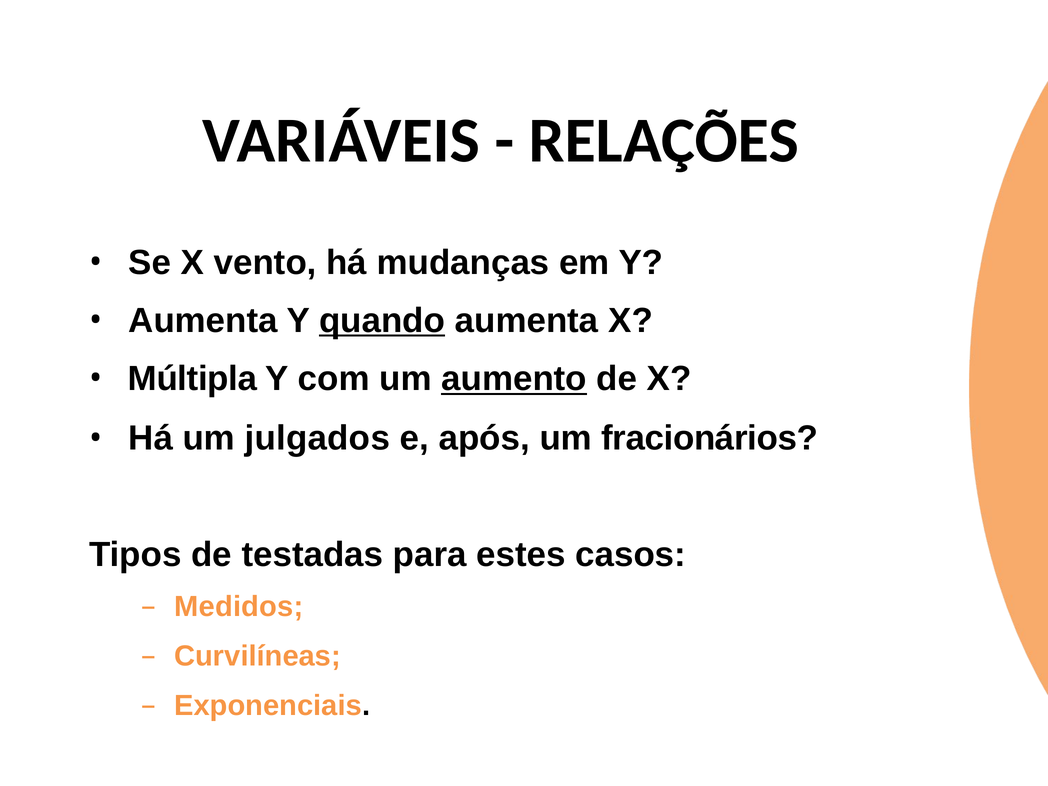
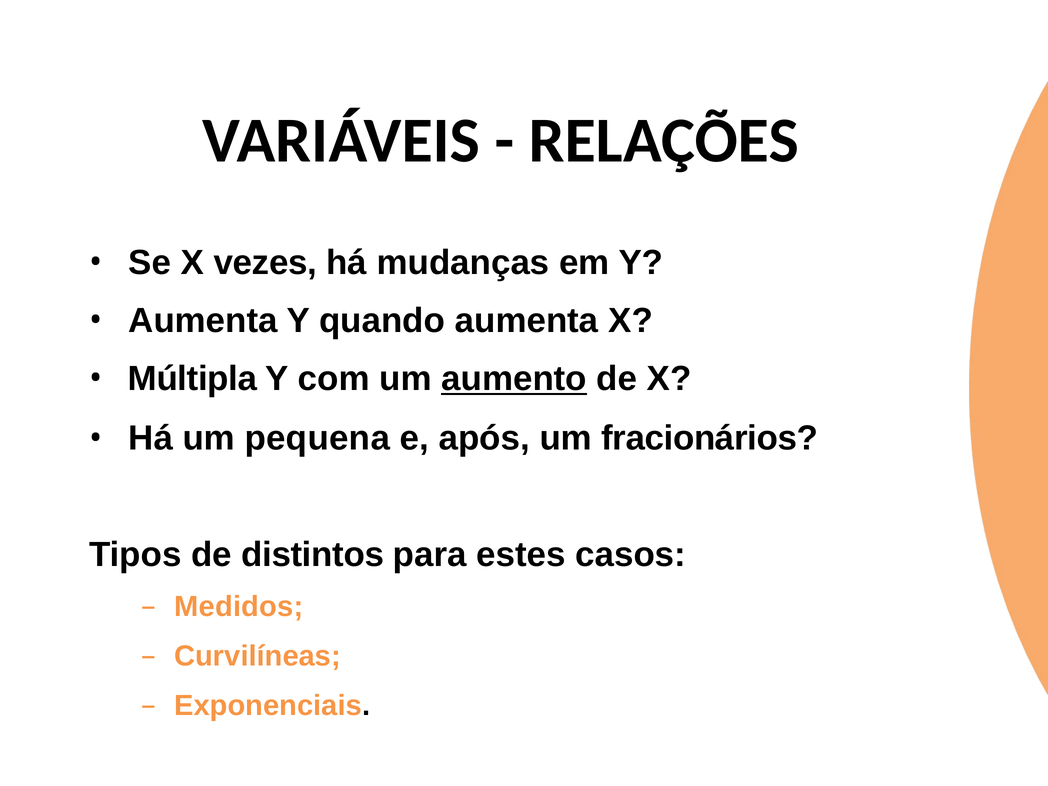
vento: vento -> vezes
quando underline: present -> none
julgados: julgados -> pequena
testadas: testadas -> distintos
